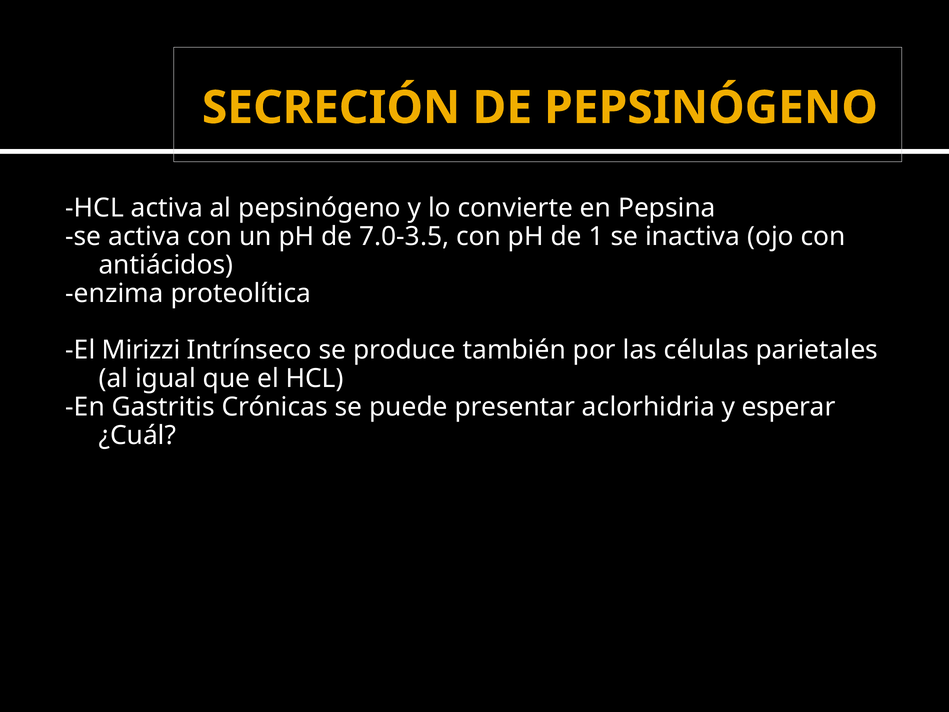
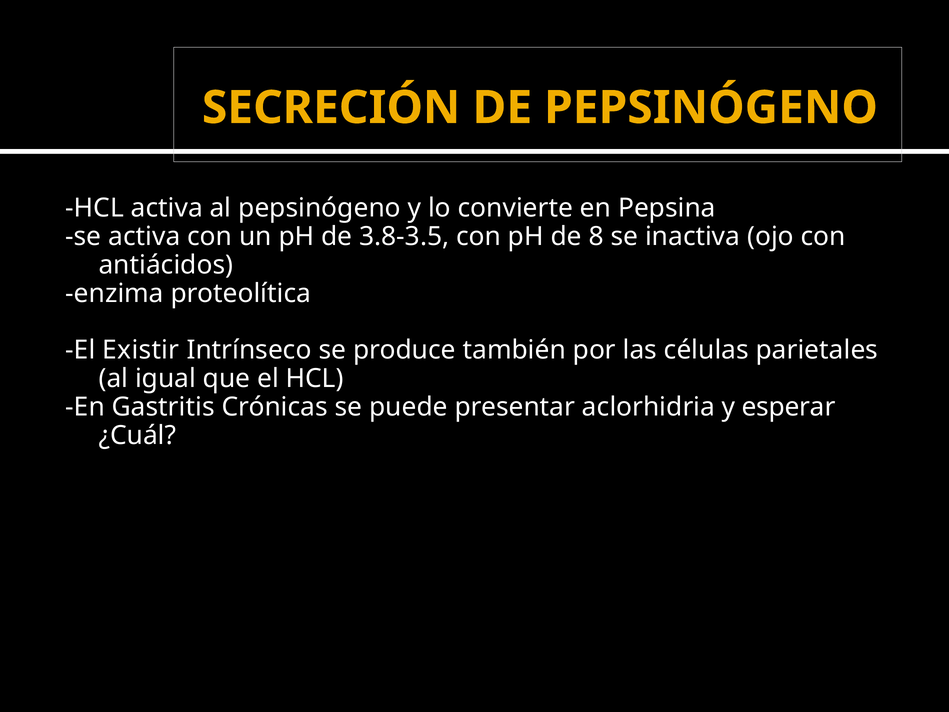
7.0-3.5: 7.0-3.5 -> 3.8-3.5
1: 1 -> 8
Mirizzi: Mirizzi -> Existir
